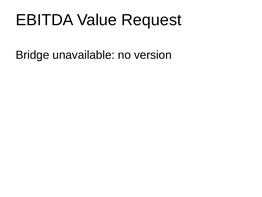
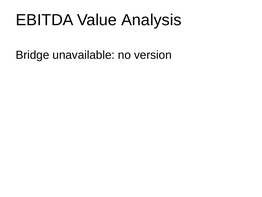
Request: Request -> Analysis
